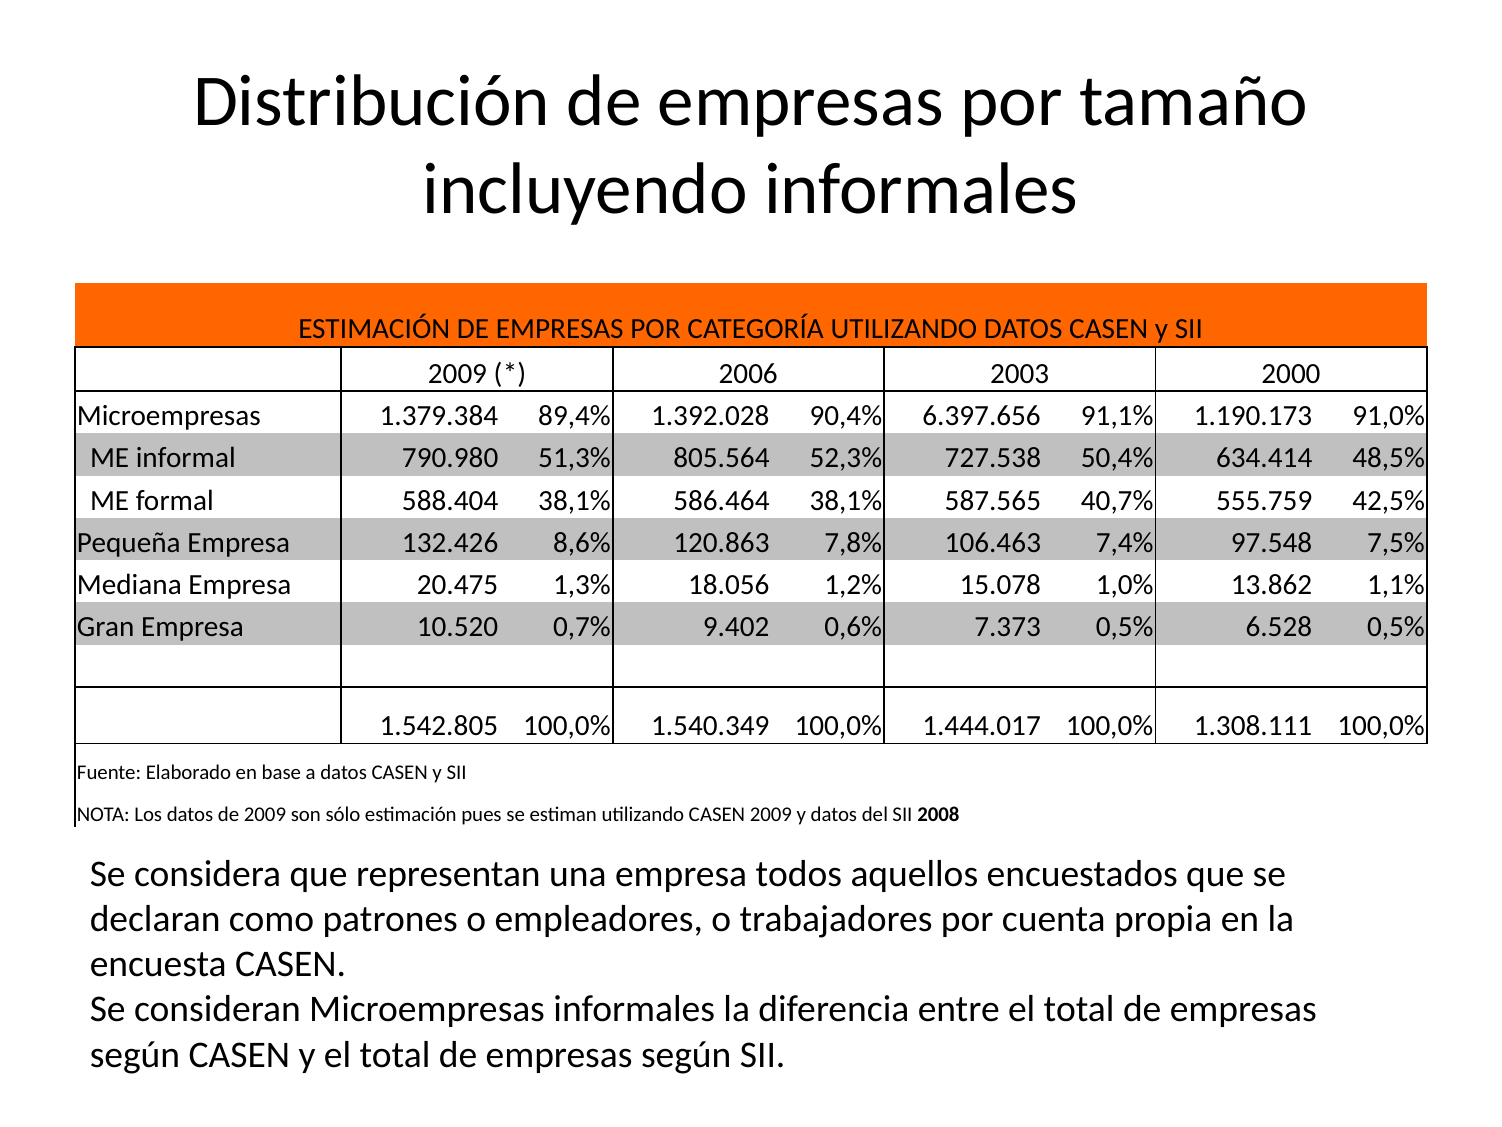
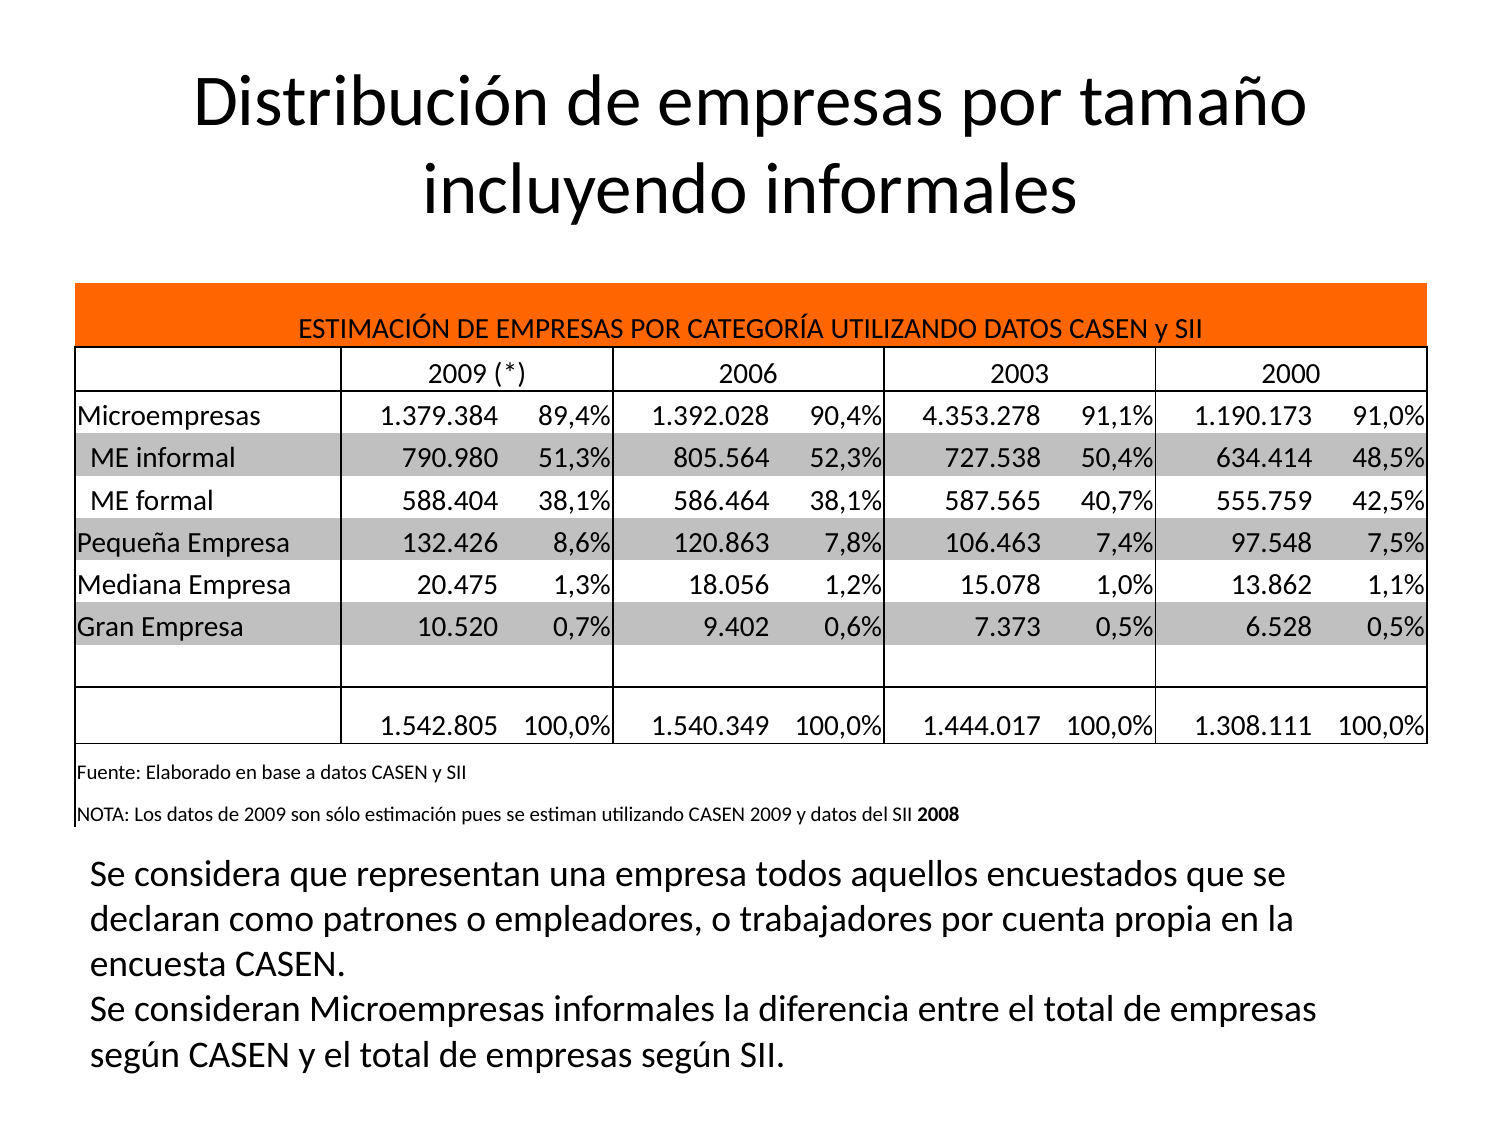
6.397.656: 6.397.656 -> 4.353.278
